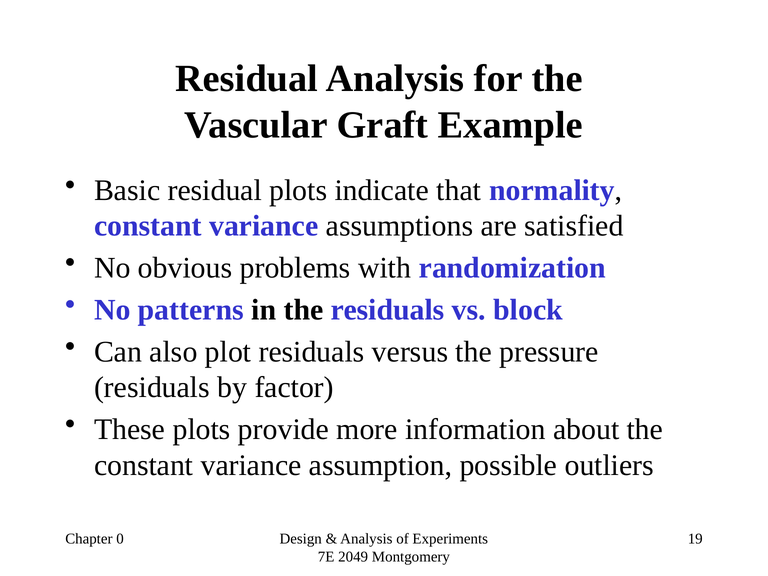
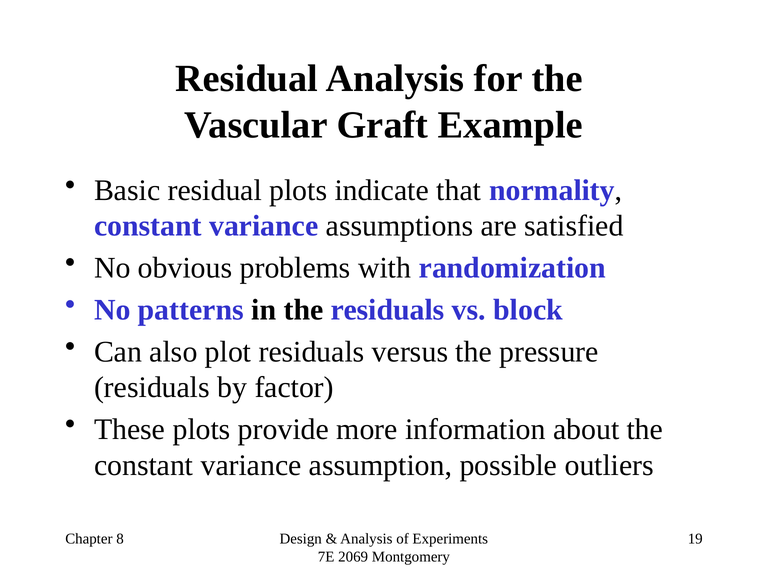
0: 0 -> 8
2049: 2049 -> 2069
